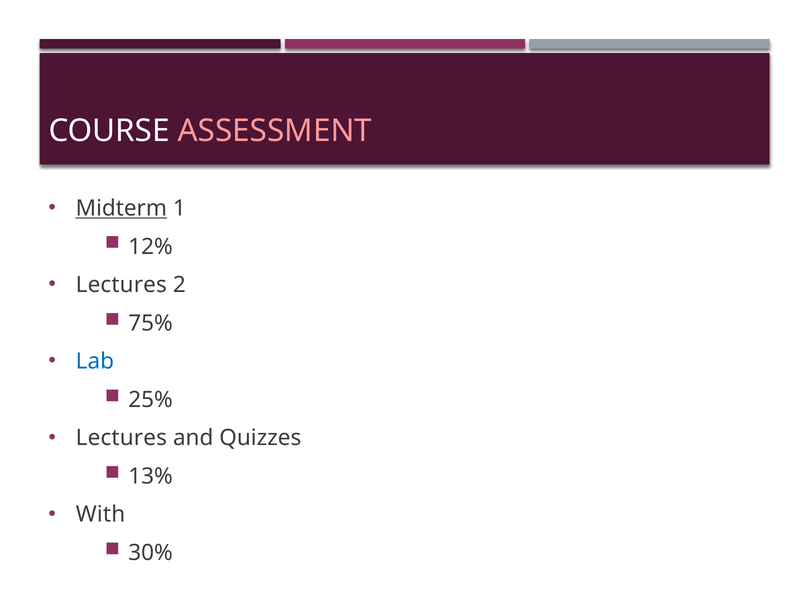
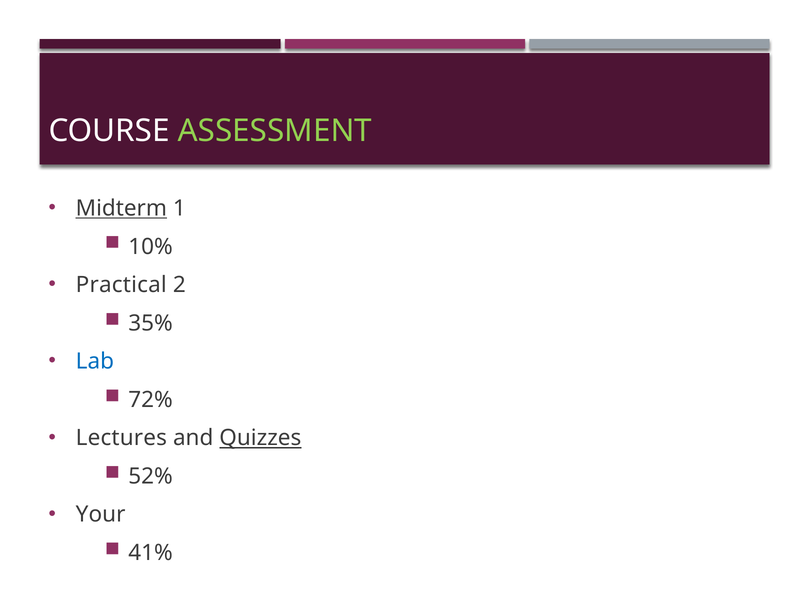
ASSESSMENT colour: pink -> light green
12%: 12% -> 10%
Lectures at (121, 285): Lectures -> Practical
75%: 75% -> 35%
25%: 25% -> 72%
Quizzes underline: none -> present
13%: 13% -> 52%
With: With -> Your
30%: 30% -> 41%
